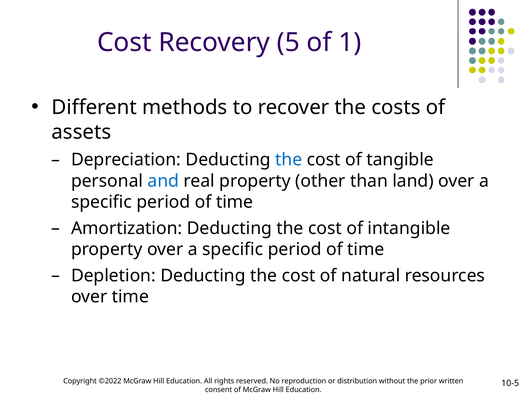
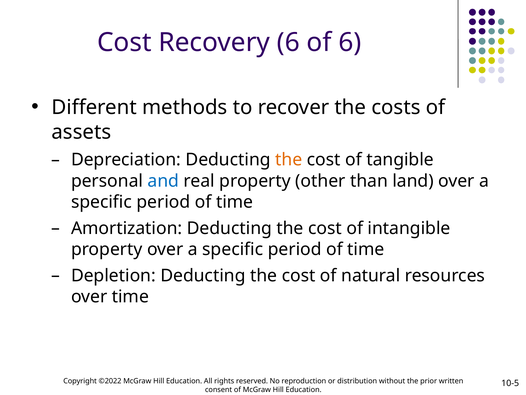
Recovery 5: 5 -> 6
of 1: 1 -> 6
the at (289, 160) colour: blue -> orange
